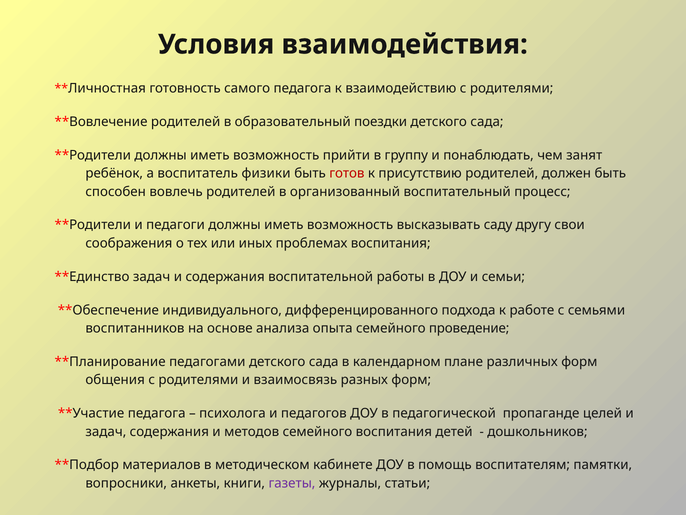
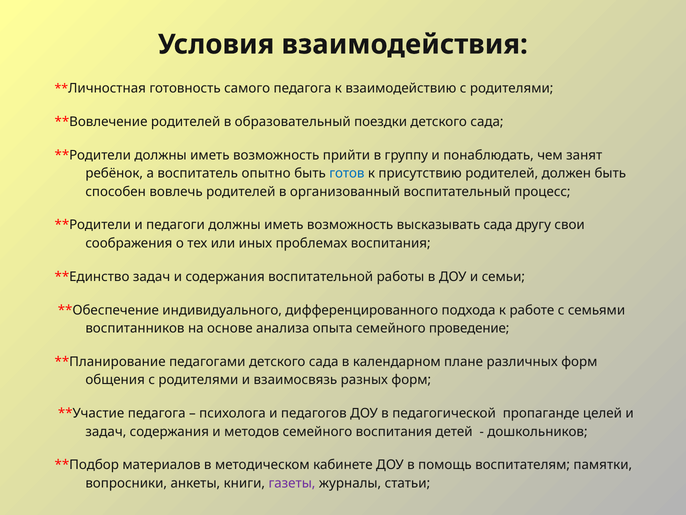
физики: физики -> опытно
готов colour: red -> blue
высказывать саду: саду -> сада
